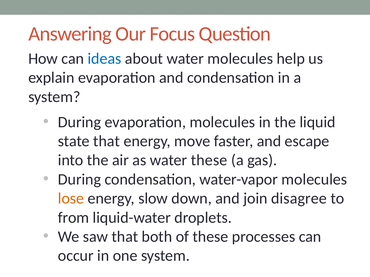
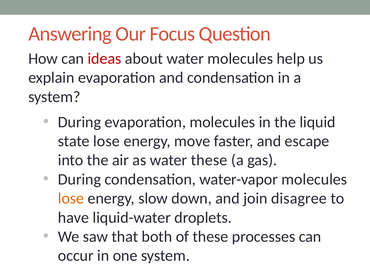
ideas colour: blue -> red
state that: that -> lose
from: from -> have
